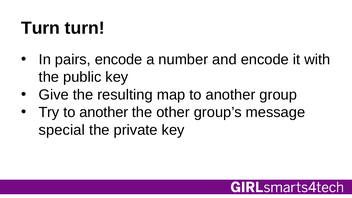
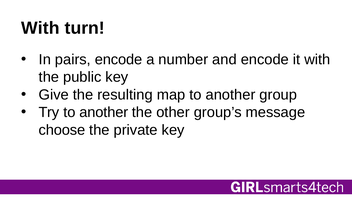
Turn at (41, 28): Turn -> With
special: special -> choose
